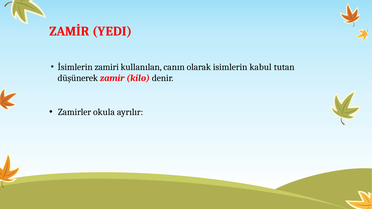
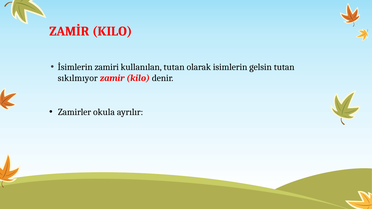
ZAMİR YEDI: YEDI -> KILO
kullanılan canın: canın -> tutan
kabul: kabul -> gelsin
düşünerek: düşünerek -> sıkılmıyor
